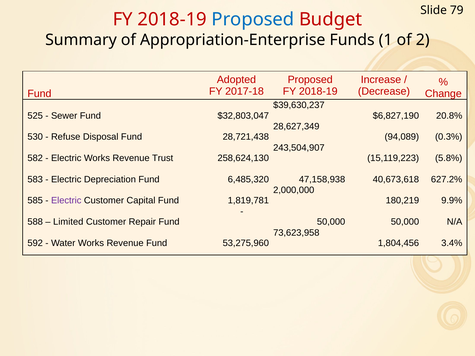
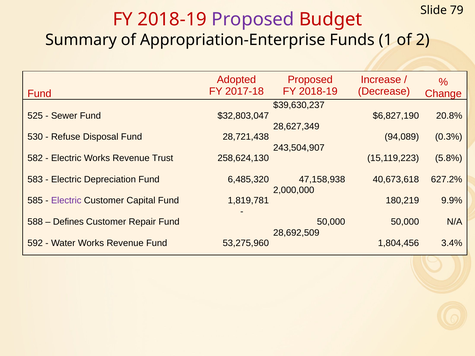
Proposed at (253, 19) colour: blue -> purple
Limited: Limited -> Defines
73,623,958: 73,623,958 -> 28,692,509
